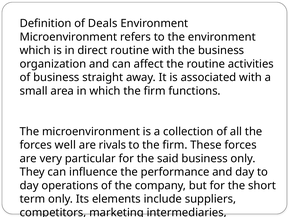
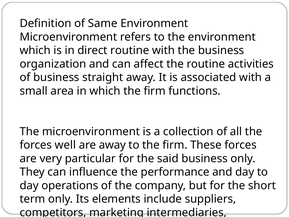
Deals: Deals -> Same
are rivals: rivals -> away
